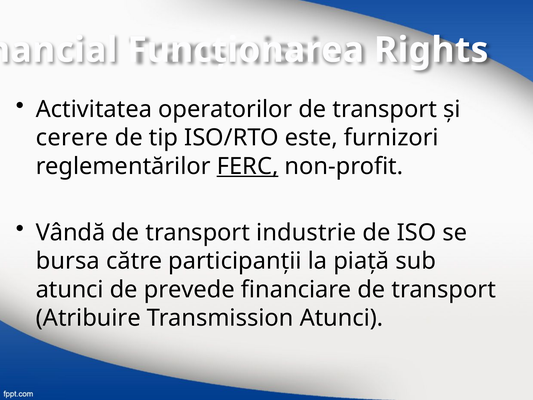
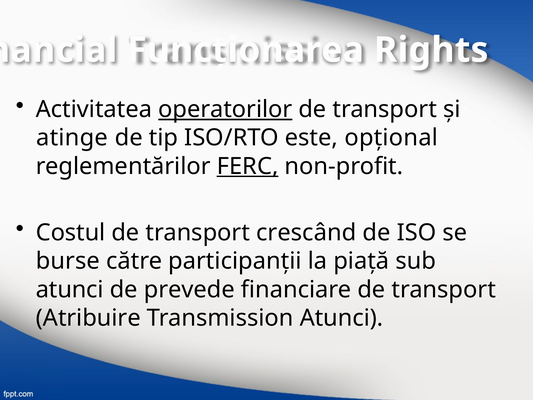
operatorilor underline: none -> present
cerere: cerere -> atinge
furnizori: furnizori -> opţional
Vândă: Vândă -> Costul
industrie: industrie -> crescând
bursa: bursa -> burse
